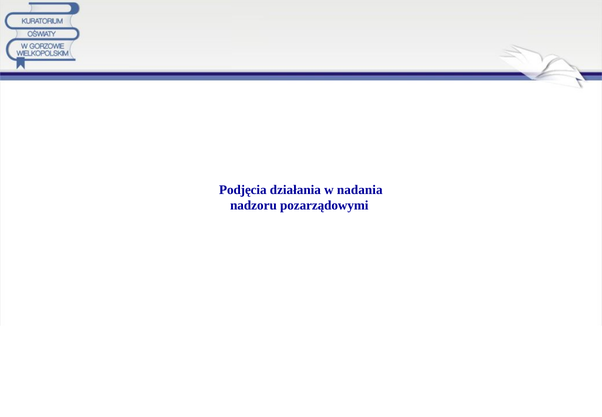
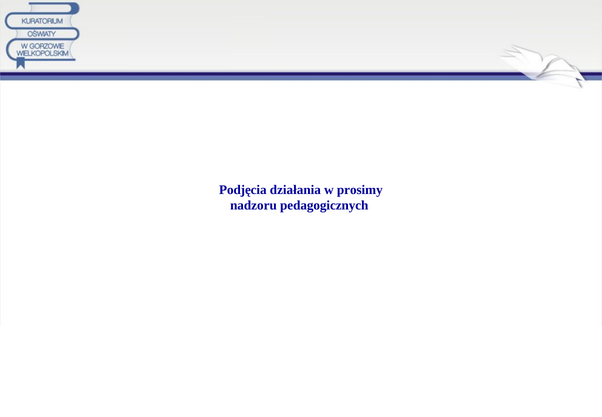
nadania: nadania -> prosimy
pozarządowymi: pozarządowymi -> pedagogicznych
